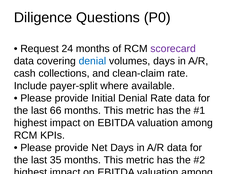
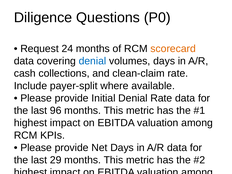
scorecard colour: purple -> orange
66: 66 -> 96
35: 35 -> 29
